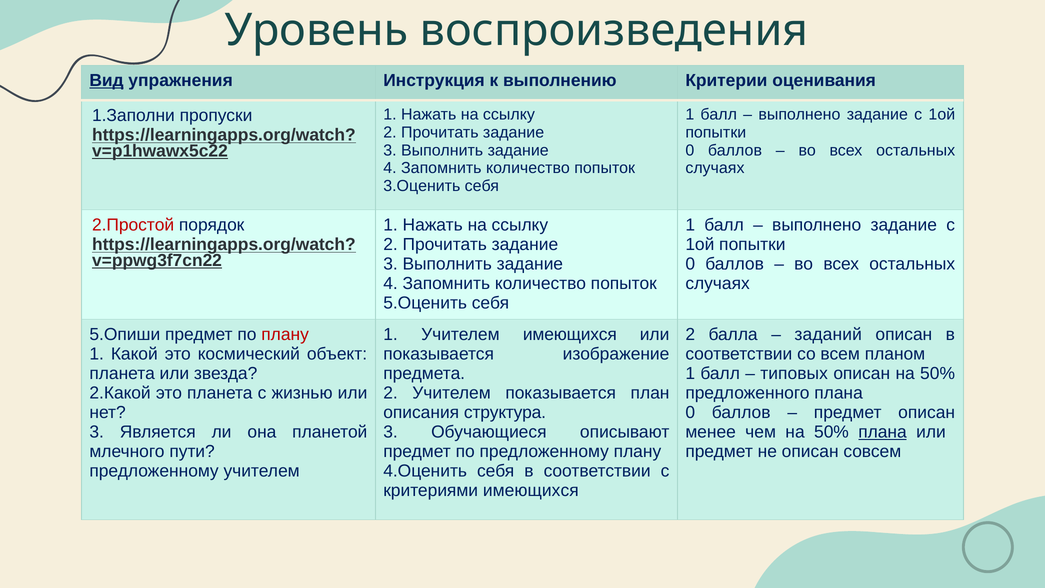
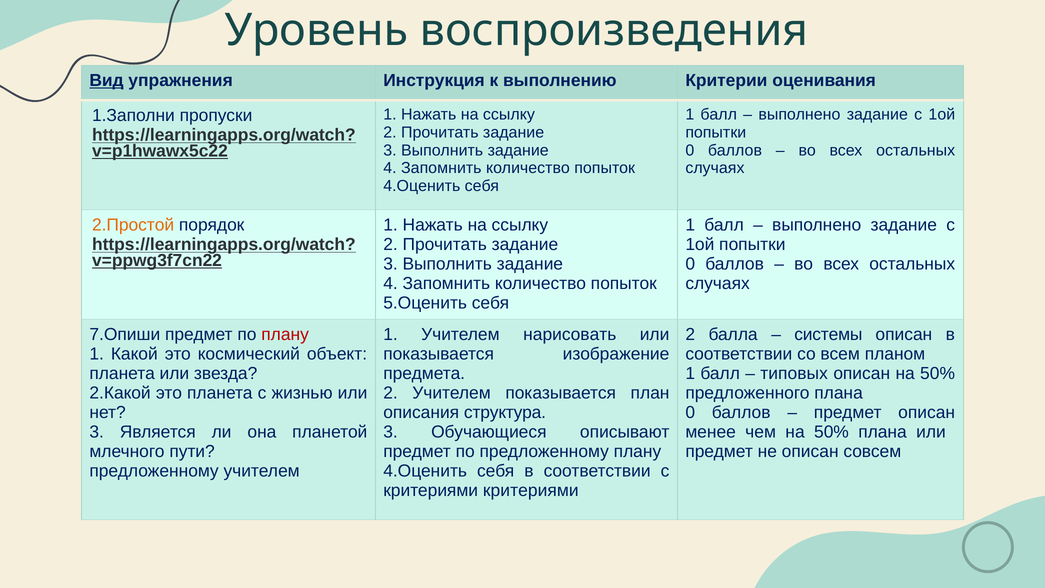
3.Оценить at (422, 186): 3.Оценить -> 4.Оценить
2.Простой colour: red -> orange
5.Опиши: 5.Опиши -> 7.Опиши
Учителем имеющихся: имеющихся -> нарисовать
заданий: заданий -> системы
плана at (882, 432) underline: present -> none
критериями имеющихся: имеющихся -> критериями
